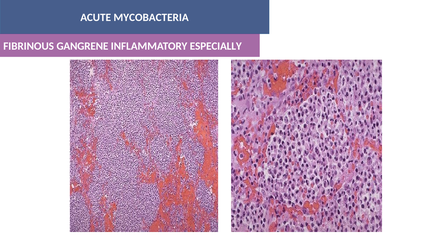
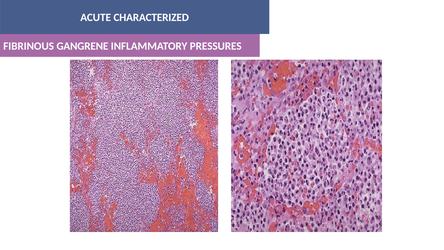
MYCOBACTERIA: MYCOBACTERIA -> CHARACTERIZED
ESPECIALLY: ESPECIALLY -> PRESSURES
